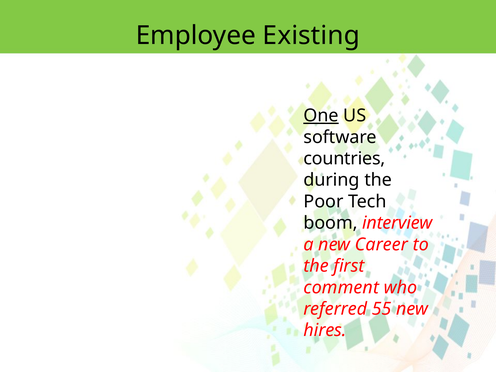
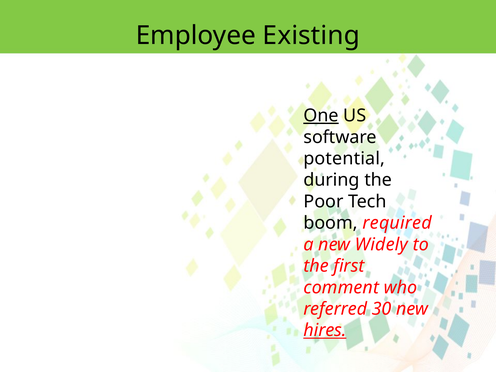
countries: countries -> potential
interview: interview -> required
Career: Career -> Widely
55: 55 -> 30
hires underline: none -> present
